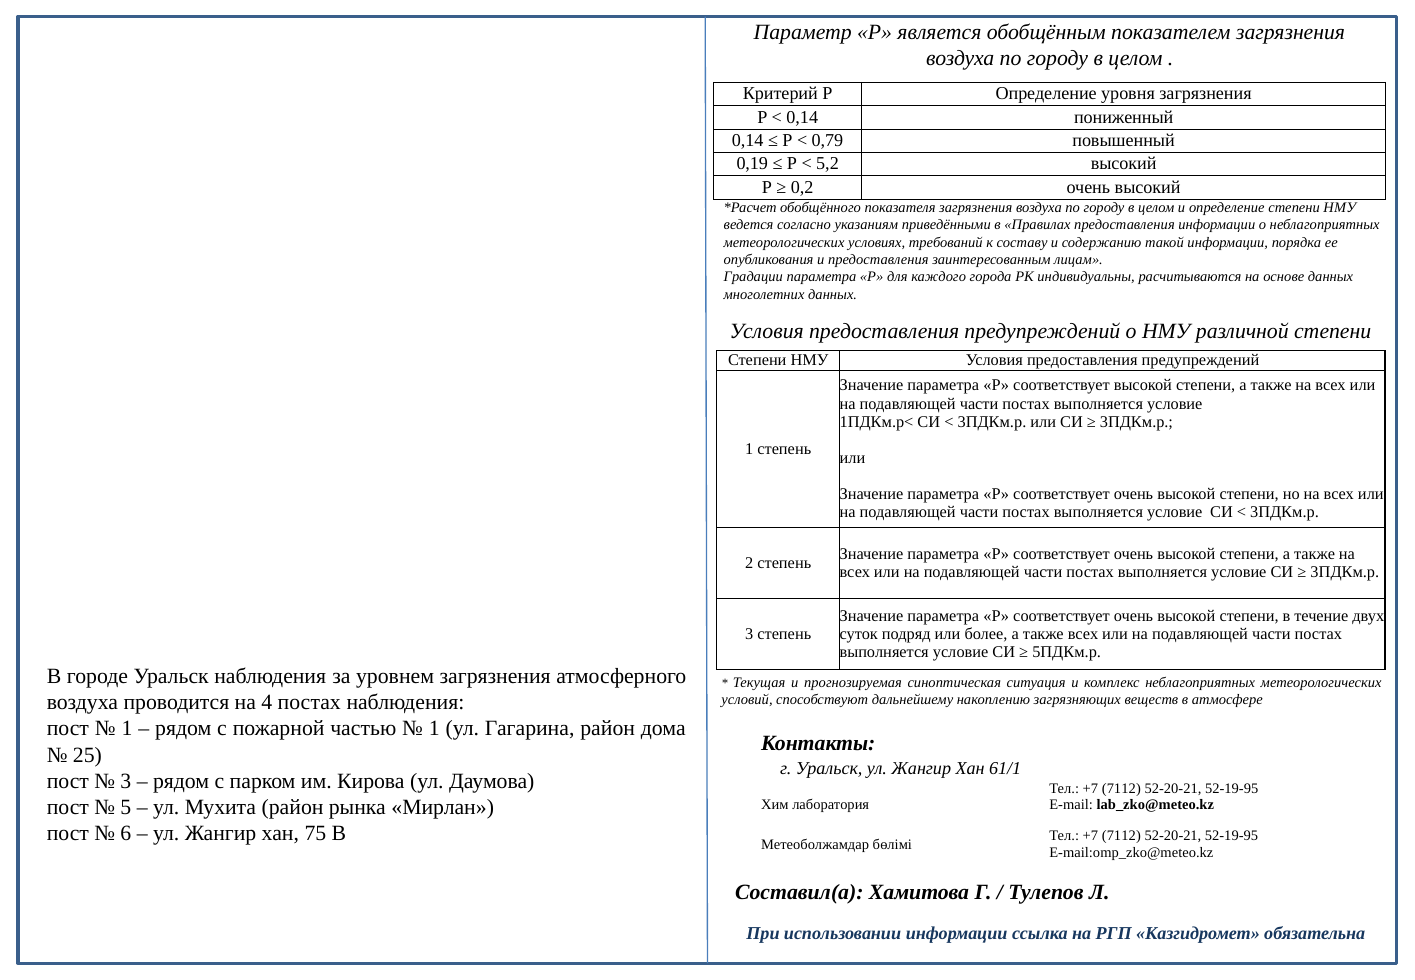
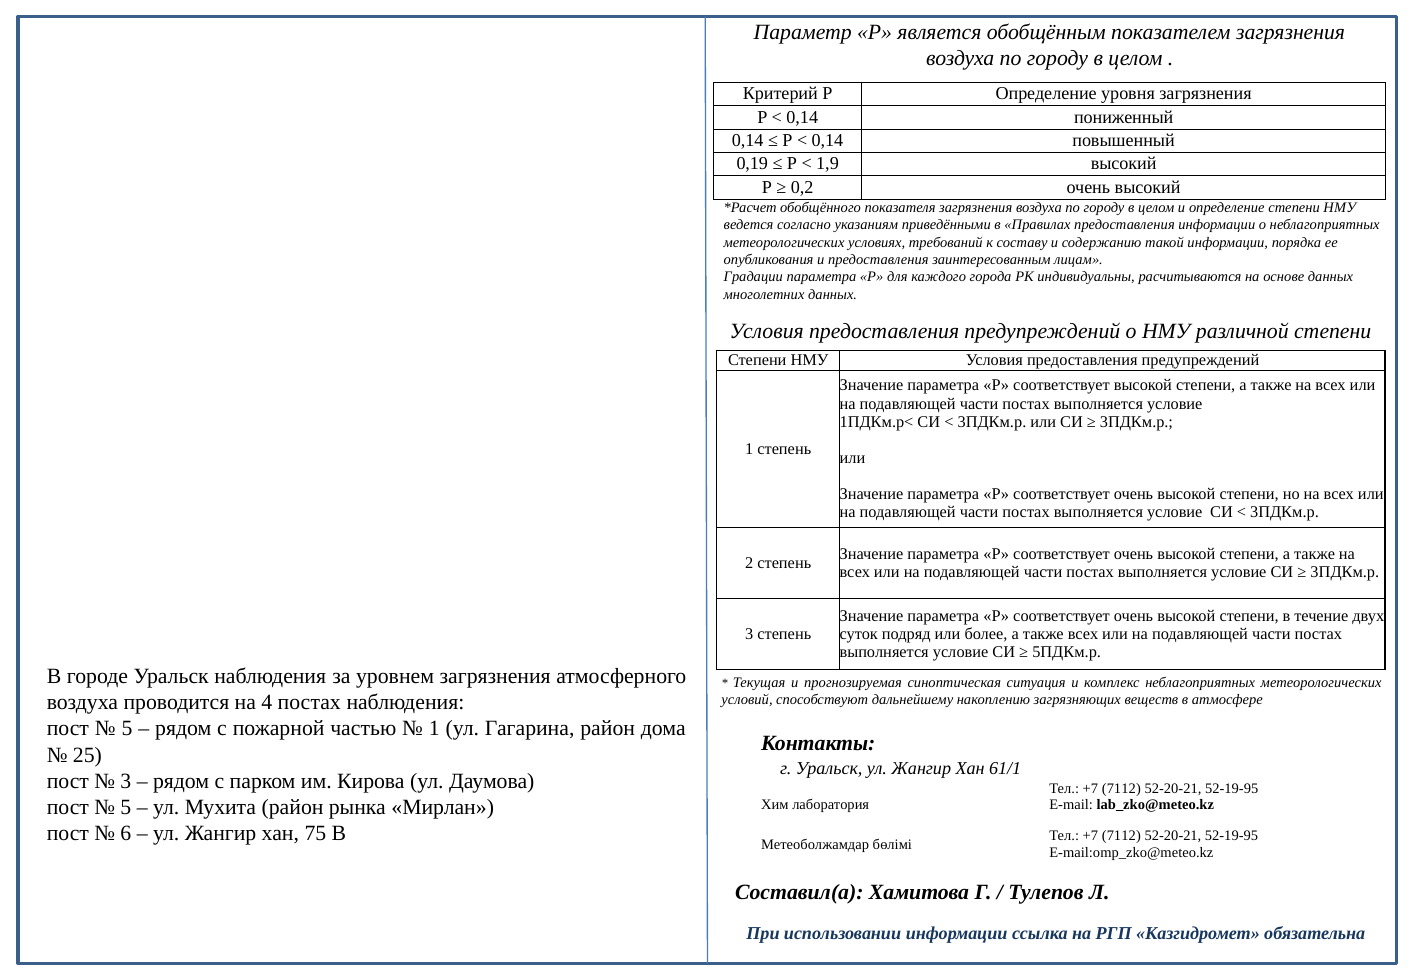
0,79 at (827, 140): 0,79 -> 0,14
5,2: 5,2 -> 1,9
1 at (127, 728): 1 -> 5
